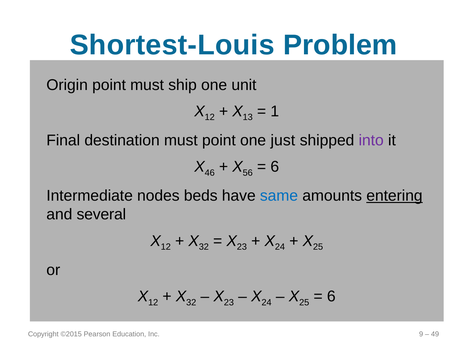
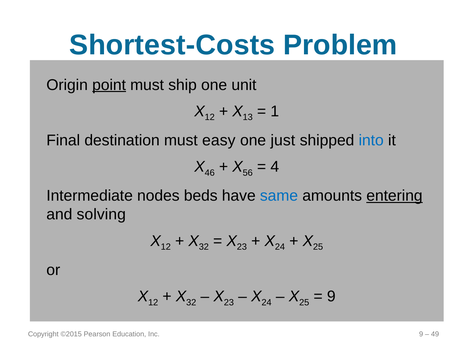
Shortest-Louis: Shortest-Louis -> Shortest-Costs
point at (109, 85) underline: none -> present
point at (219, 140): point -> easy
into at (371, 140) colour: purple -> blue
6 at (275, 167): 6 -> 4
several: several -> solving
6 at (331, 297): 6 -> 9
